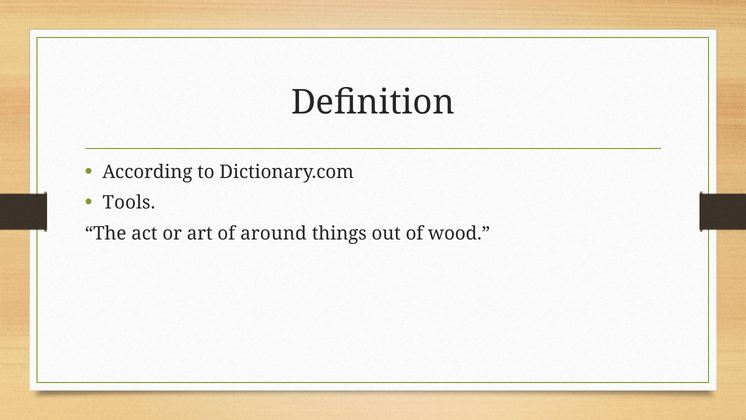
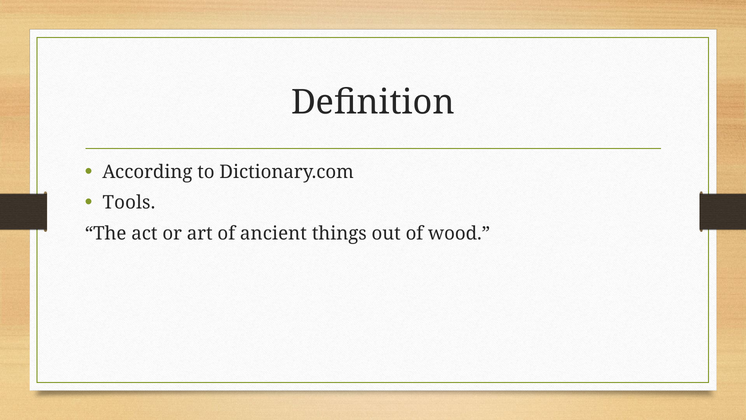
around: around -> ancient
